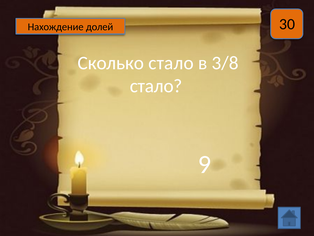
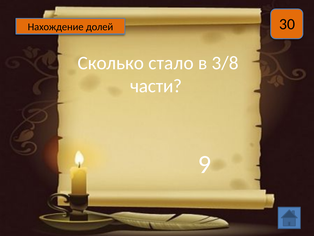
стало at (156, 86): стало -> части
